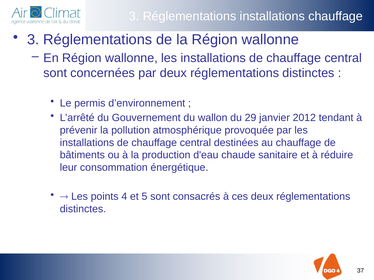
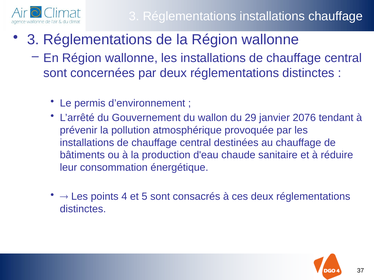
2012: 2012 -> 2076
